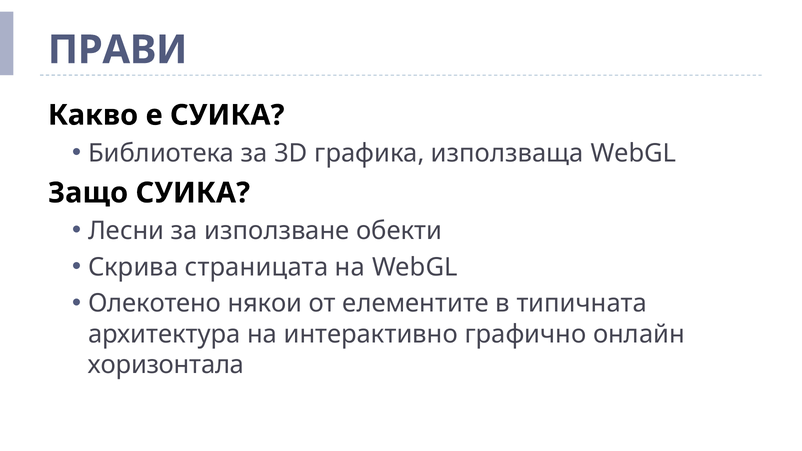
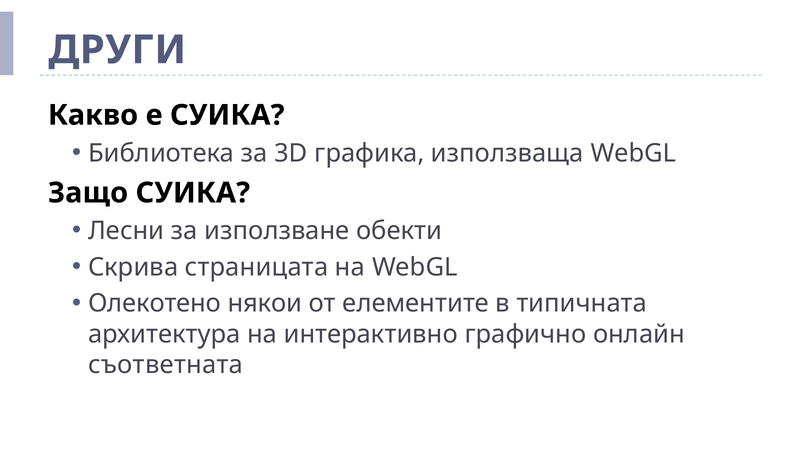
ПРАВИ: ПРАВИ -> ДРУГИ
хоризонтала: хоризонтала -> съответната
